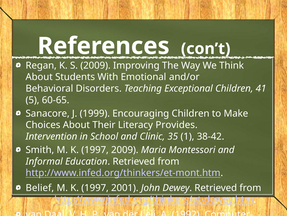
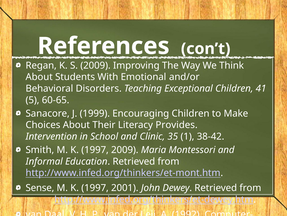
Belief: Belief -> Sense
